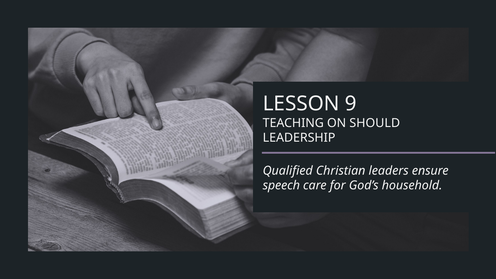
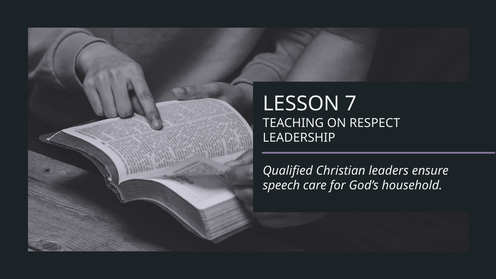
9: 9 -> 7
SHOULD: SHOULD -> RESPECT
